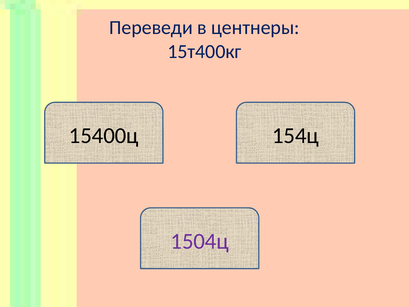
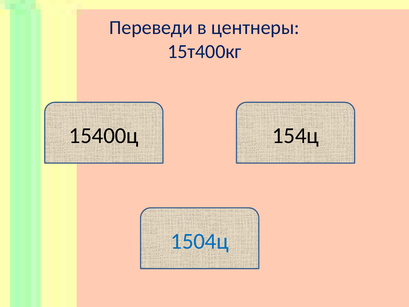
1504ц colour: purple -> blue
